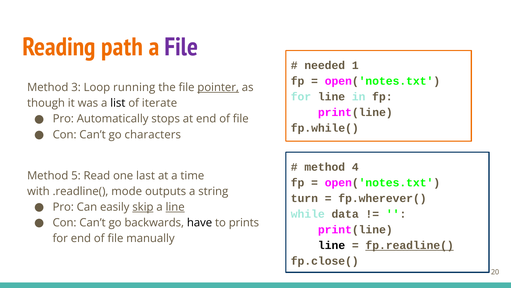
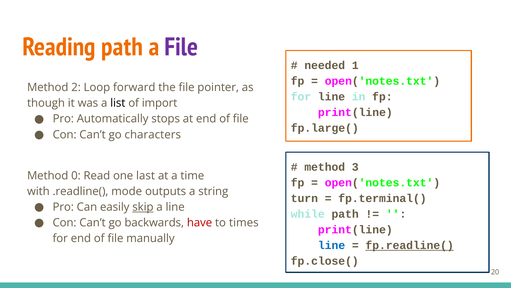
3: 3 -> 2
running: running -> forward
pointer underline: present -> none
iterate: iterate -> import
fp.while(: fp.while( -> fp.large(
4: 4 -> 3
5: 5 -> 0
fp.wherever(: fp.wherever( -> fp.terminal(
line at (175, 207) underline: present -> none
while data: data -> path
have colour: black -> red
prints: prints -> times
line at (332, 245) colour: black -> blue
